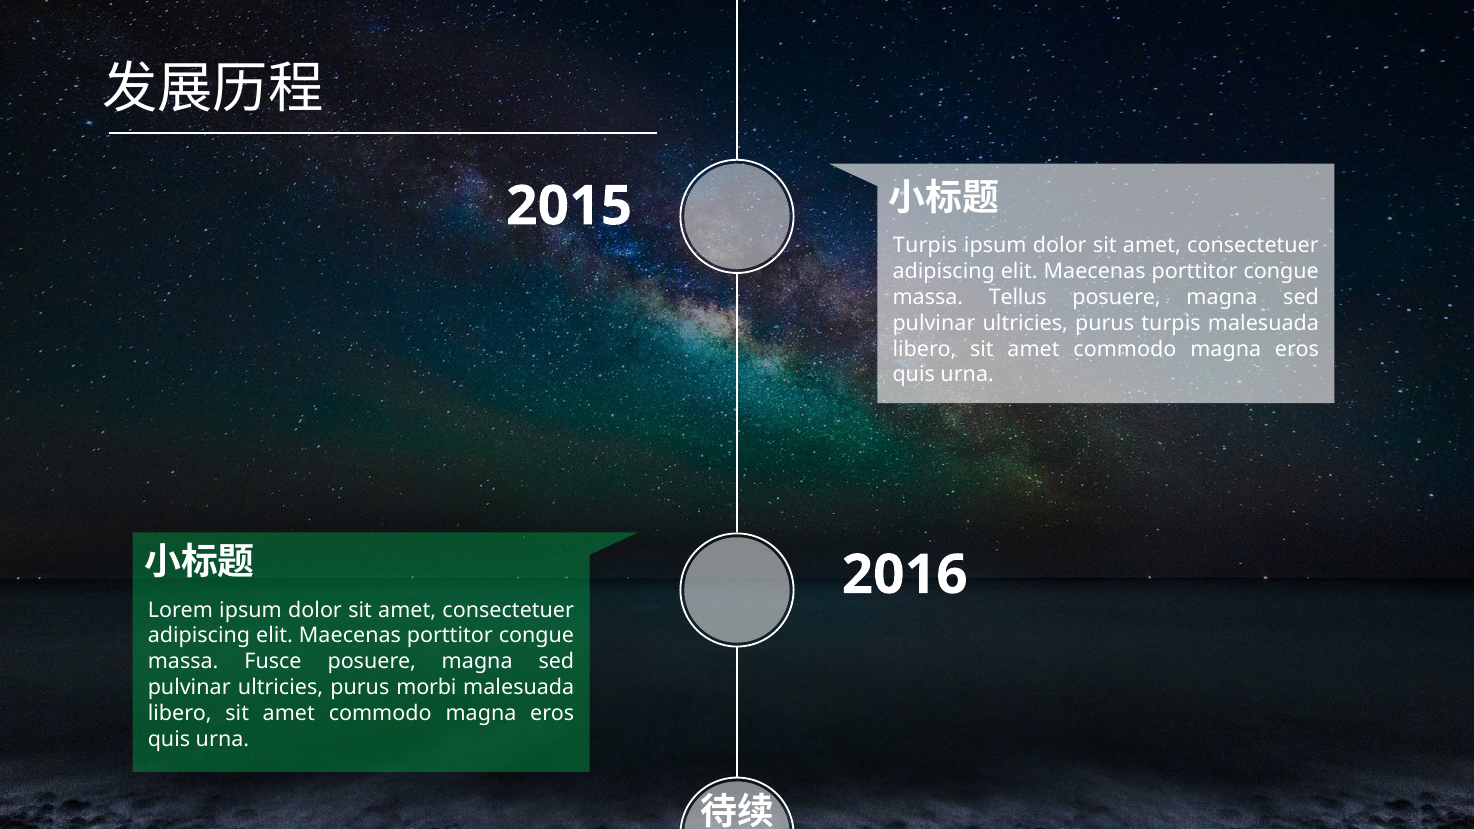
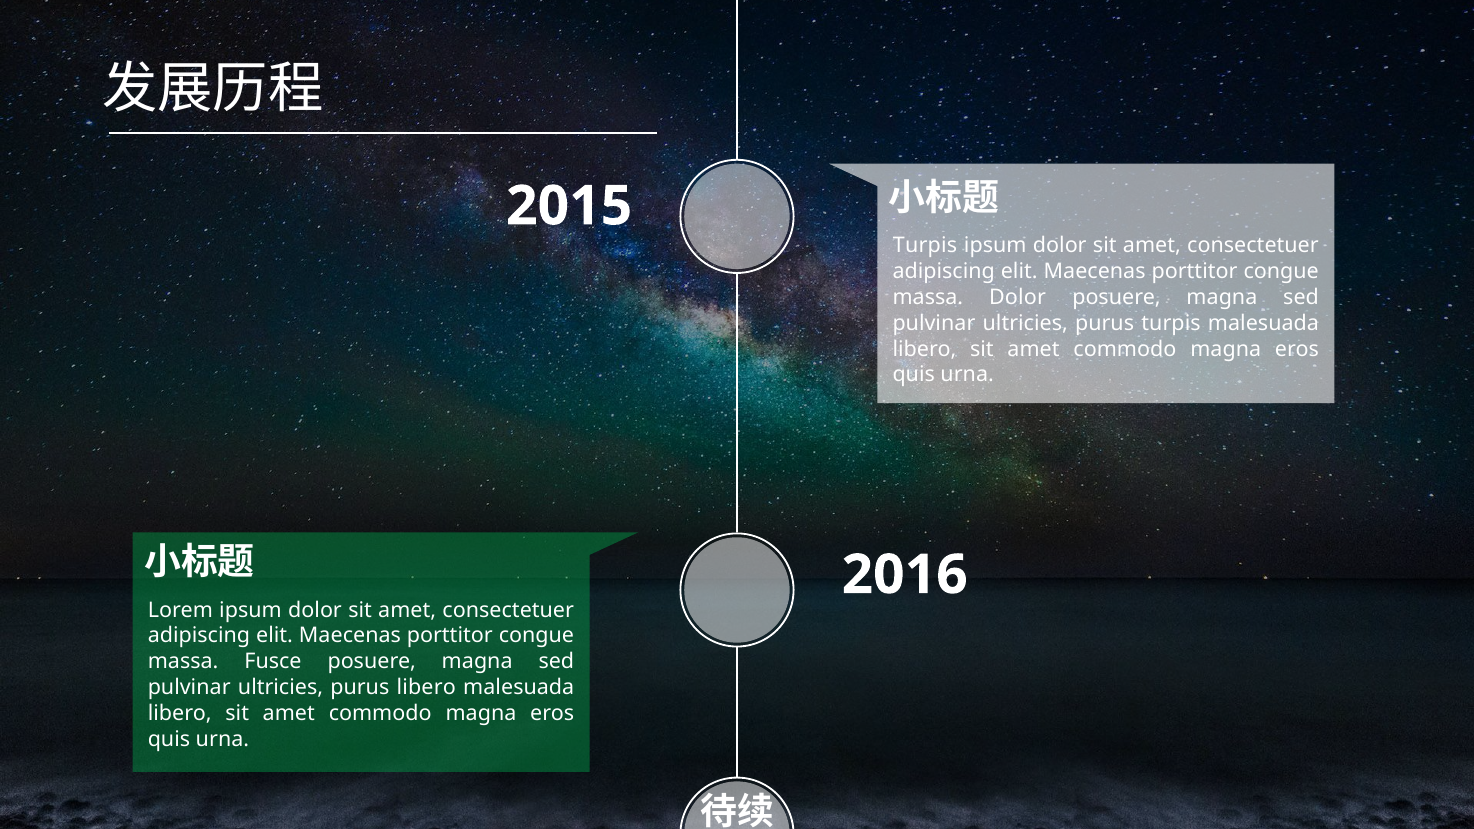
massa Tellus: Tellus -> Dolor
purus morbi: morbi -> libero
